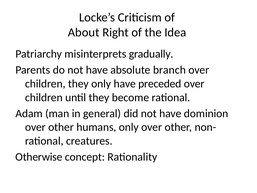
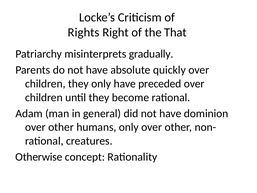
About: About -> Rights
Idea: Idea -> That
branch: branch -> quickly
